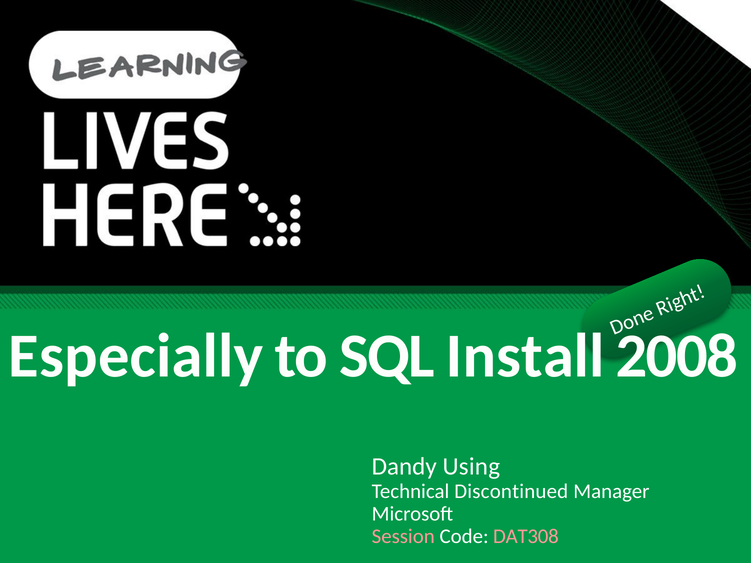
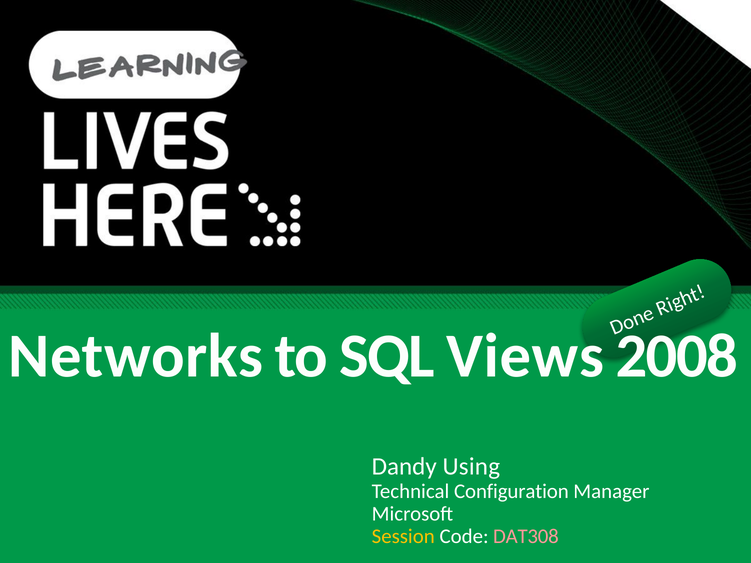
Especially: Especially -> Networks
Install: Install -> Views
Discontinued: Discontinued -> Configuration
Session colour: pink -> yellow
